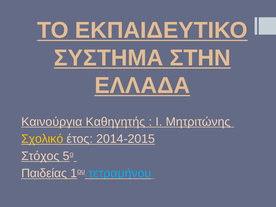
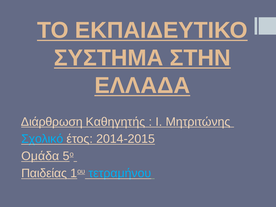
Καινούργια: Καινούργια -> Διάρθρωση
Σχολικό colour: yellow -> light blue
Στόχος: Στόχος -> Ομάδα
